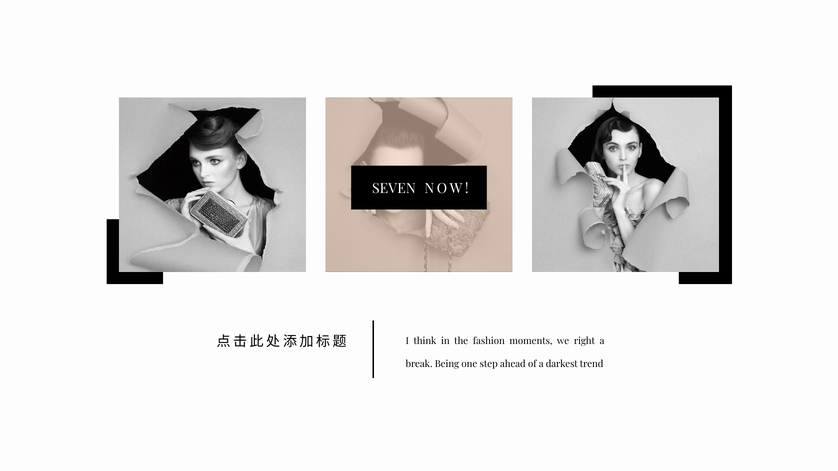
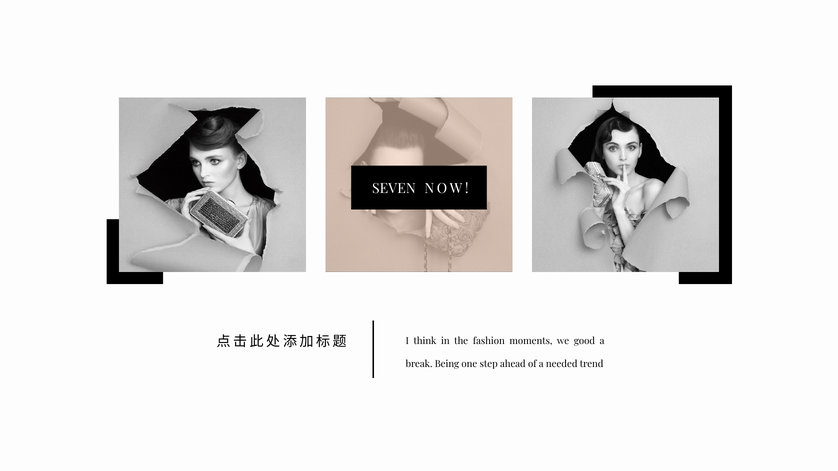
right: right -> good
darkest: darkest -> needed
